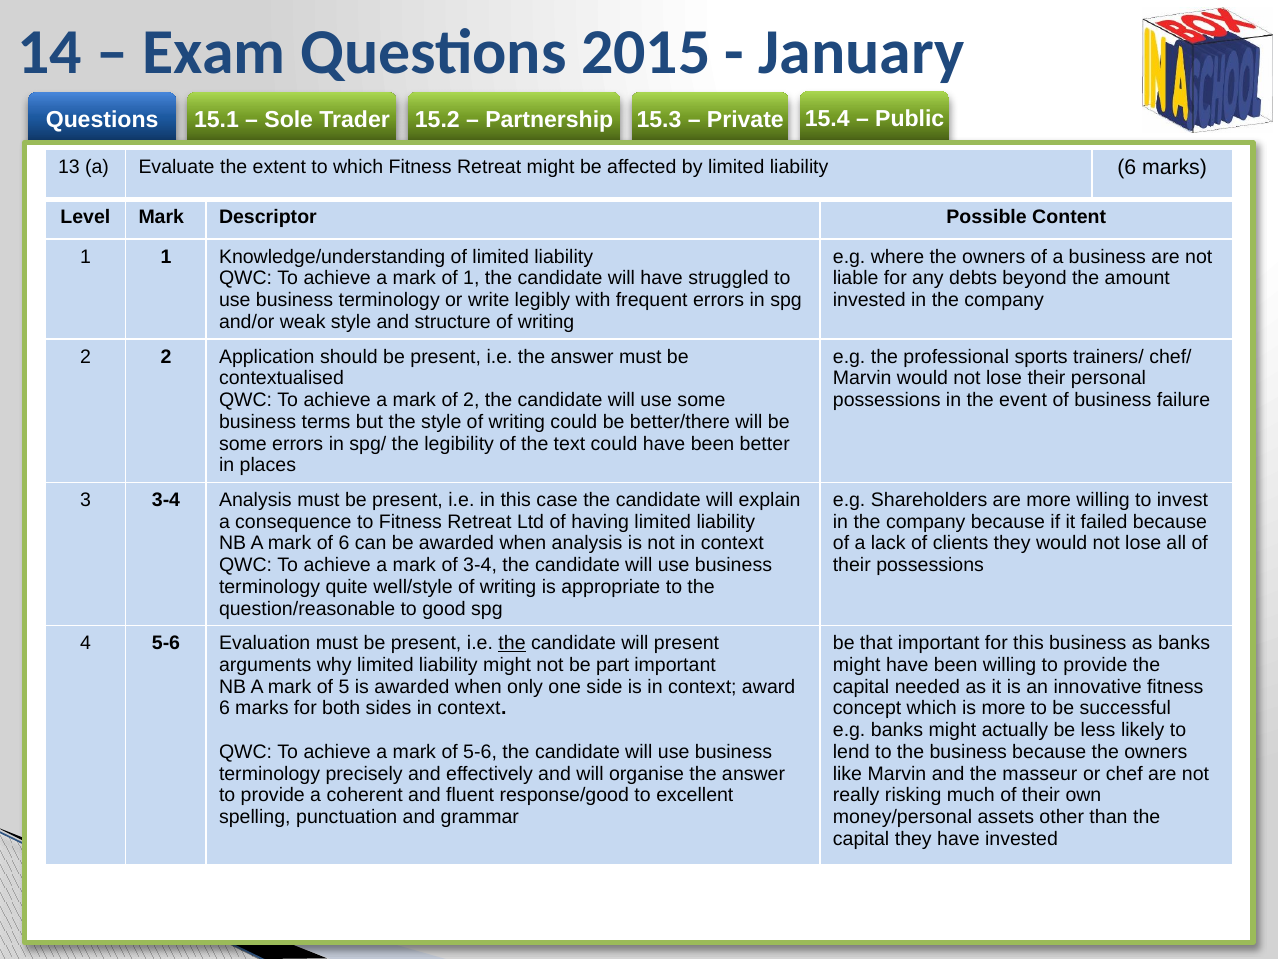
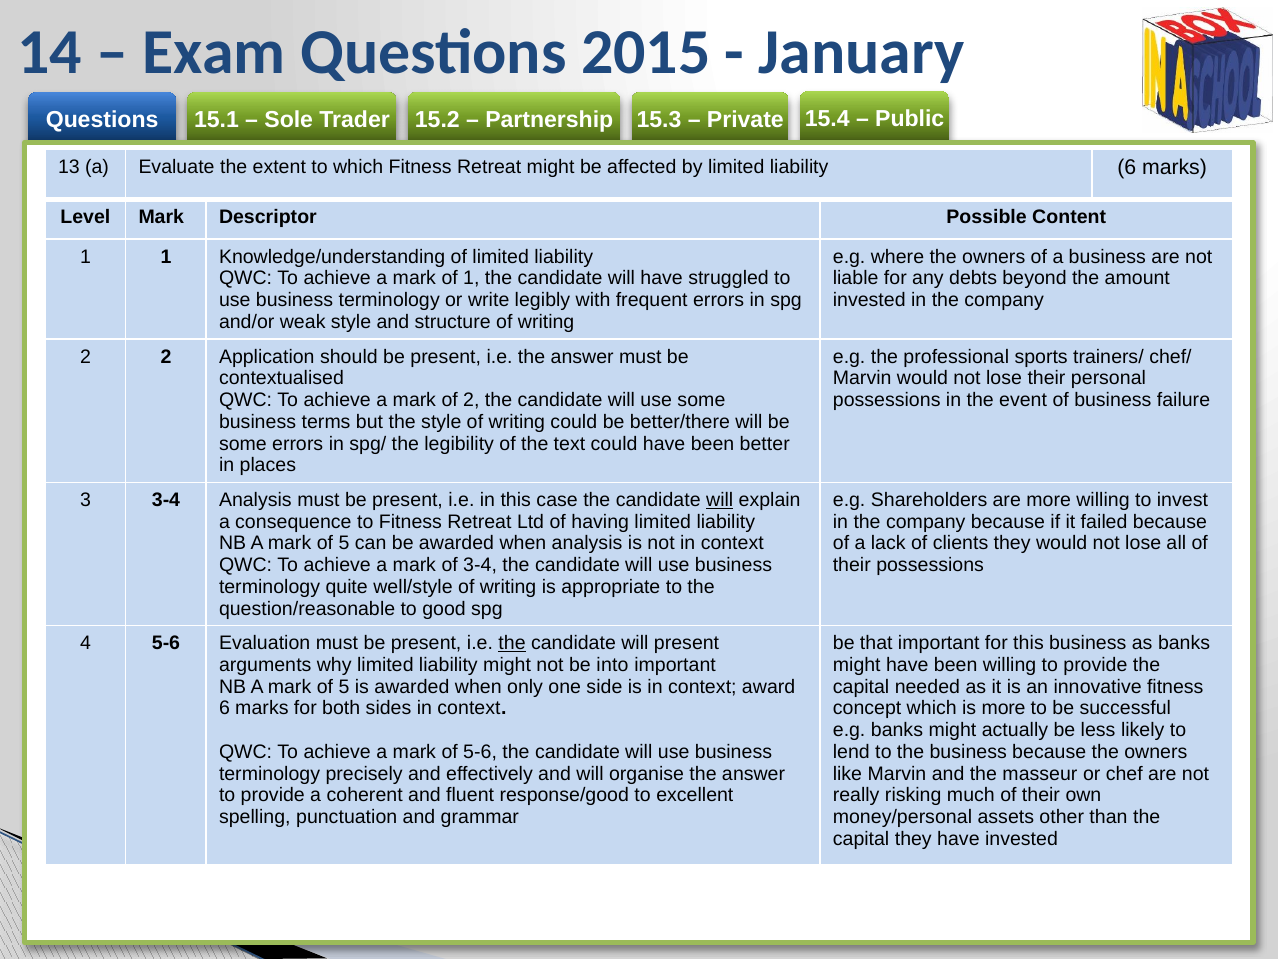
will at (720, 500) underline: none -> present
6 at (344, 543): 6 -> 5
part: part -> into
